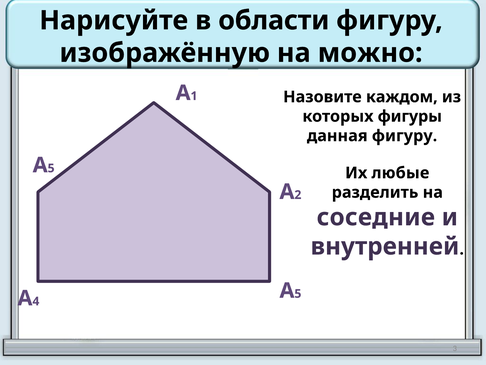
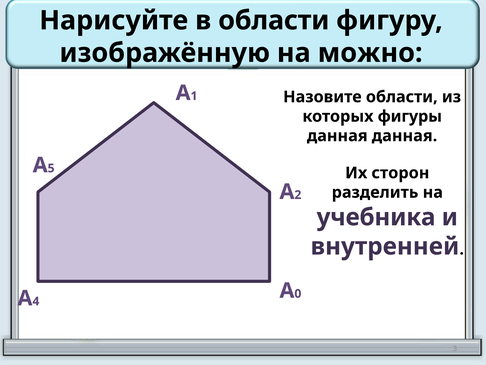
Назовите каждом: каждом -> области
данная фигуру: фигуру -> данная
любые: любые -> сторон
соседние: соседние -> учебника
5 at (298, 293): 5 -> 0
